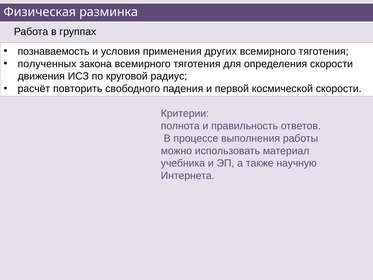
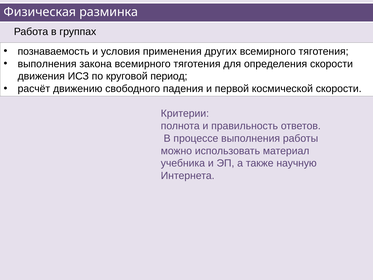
полученных at (47, 64): полученных -> выполнения
радиус: радиус -> период
повторить: повторить -> движению
